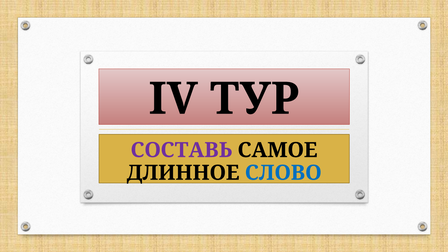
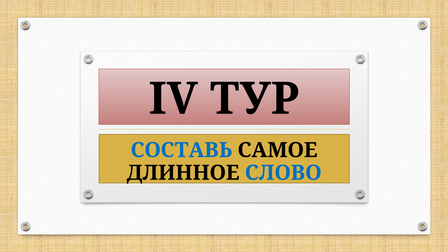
СОСТАВЬ colour: purple -> blue
